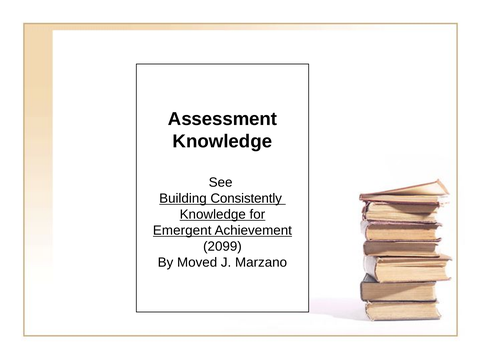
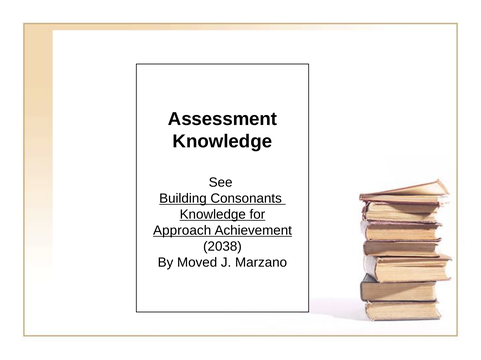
Consistently: Consistently -> Consonants
Emergent: Emergent -> Approach
2099: 2099 -> 2038
